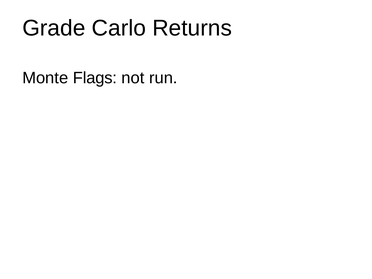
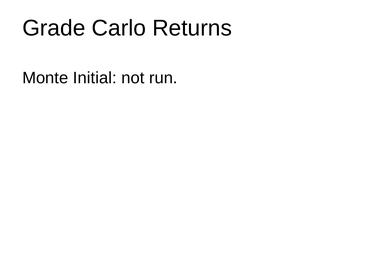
Flags: Flags -> Initial
